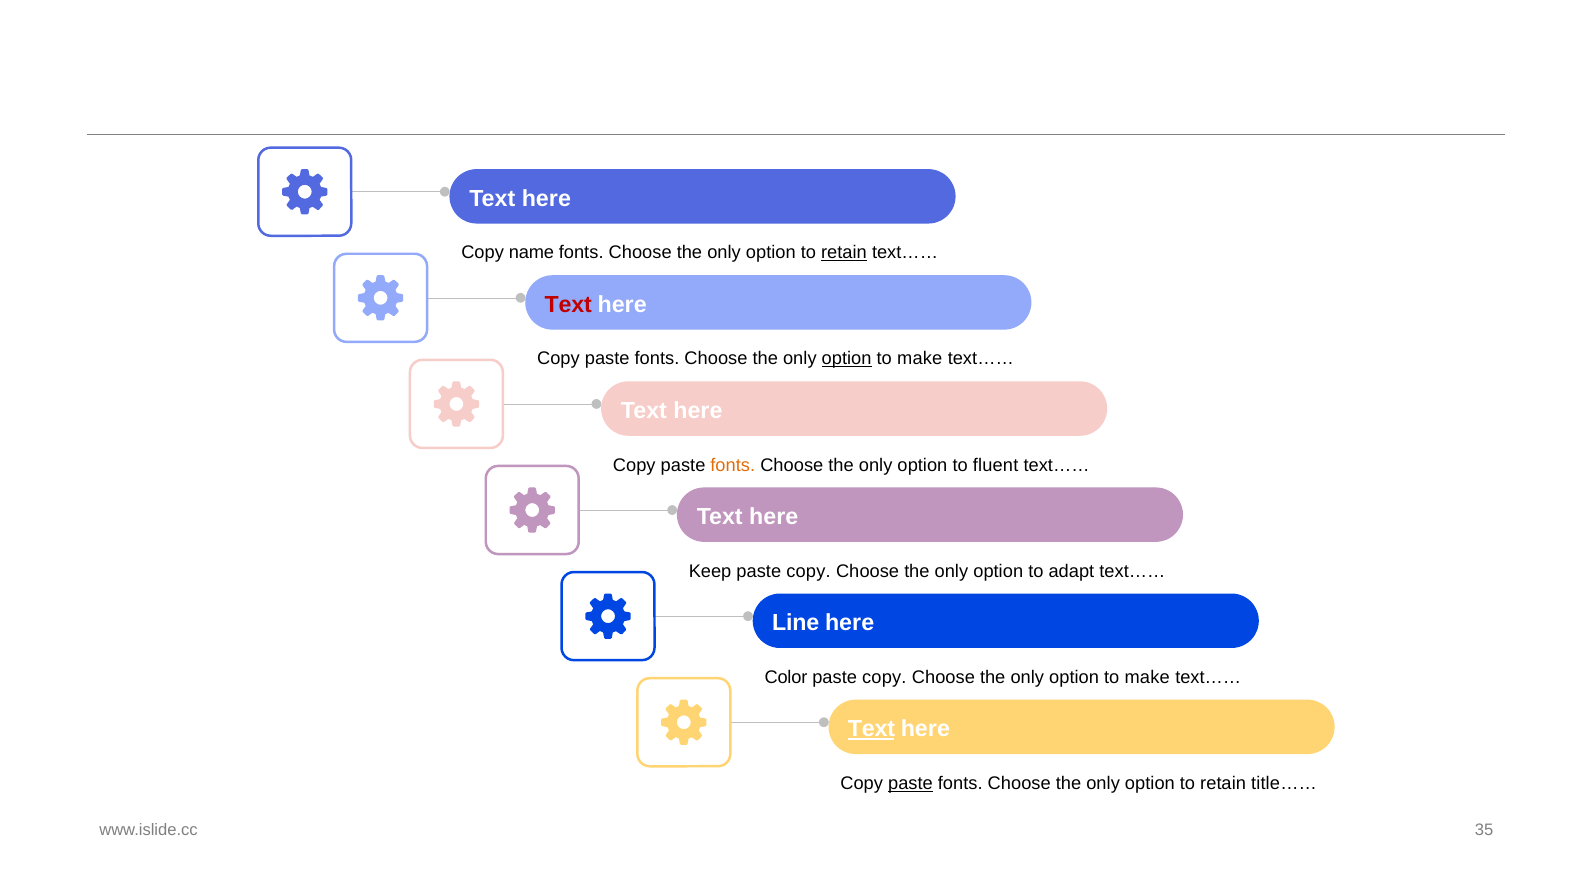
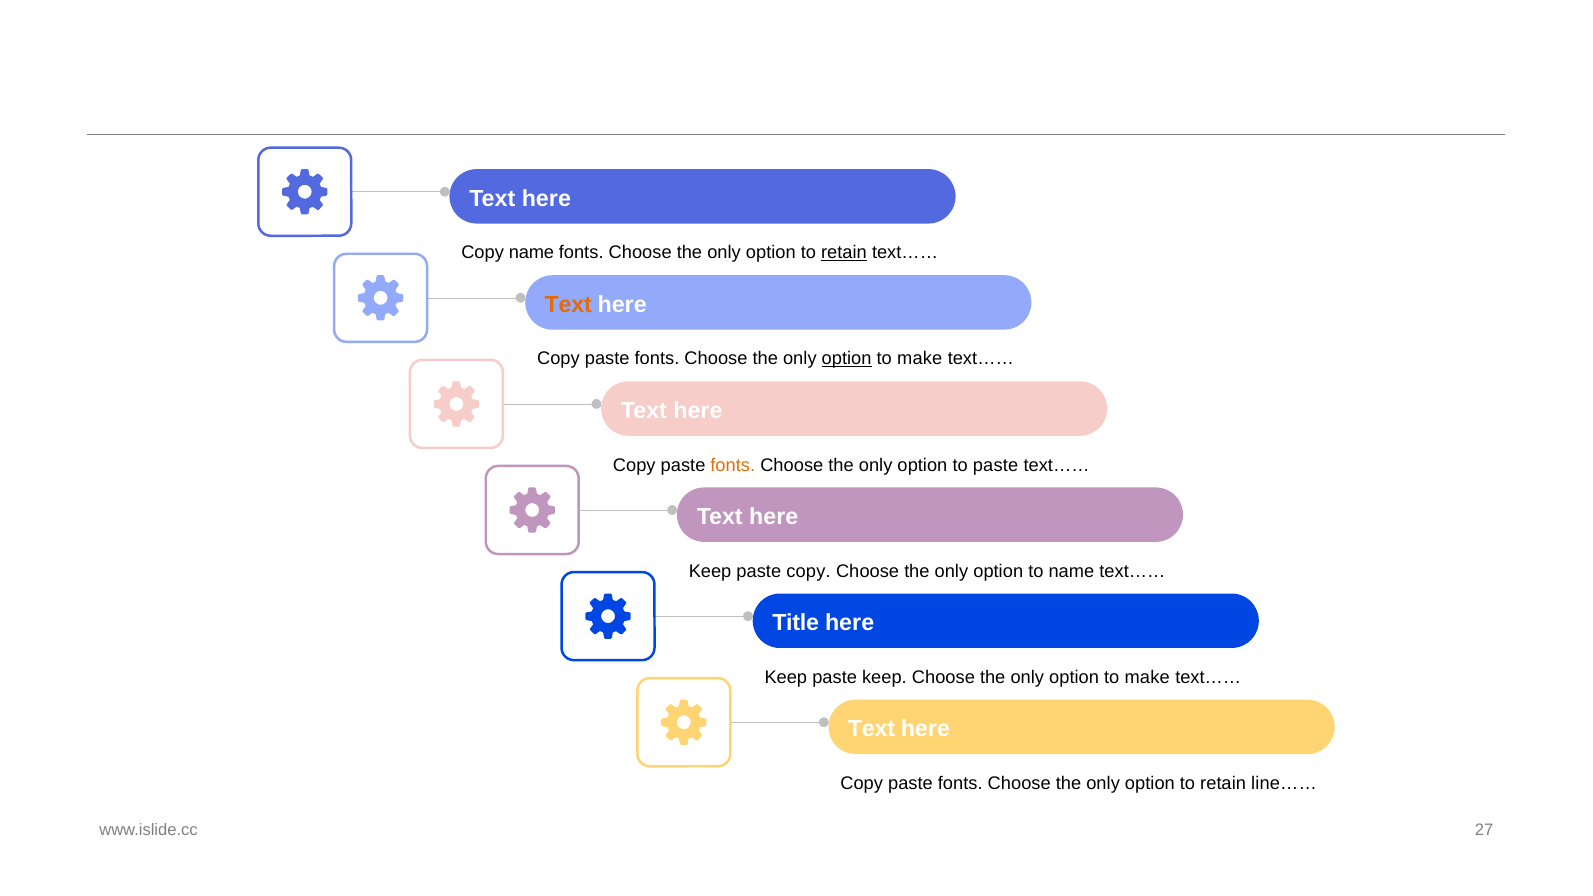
Text at (568, 305) colour: red -> orange
to fluent: fluent -> paste
to adapt: adapt -> name
Line: Line -> Title
Color at (786, 677): Color -> Keep
copy at (884, 677): copy -> keep
Text at (871, 729) underline: present -> none
paste at (910, 783) underline: present -> none
title……: title…… -> line……
35: 35 -> 27
